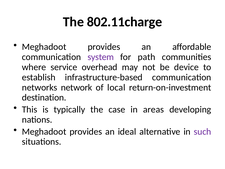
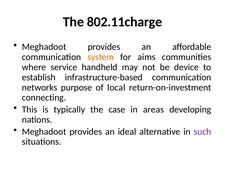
system colour: purple -> orange
path: path -> aims
overhead: overhead -> handheld
network: network -> purpose
destination: destination -> connecting
